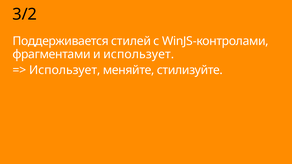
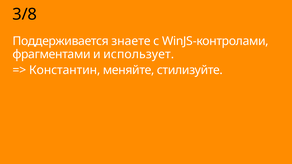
3/2: 3/2 -> 3/8
стилей: стилей -> знаете
Использует at (65, 70): Использует -> Константин
